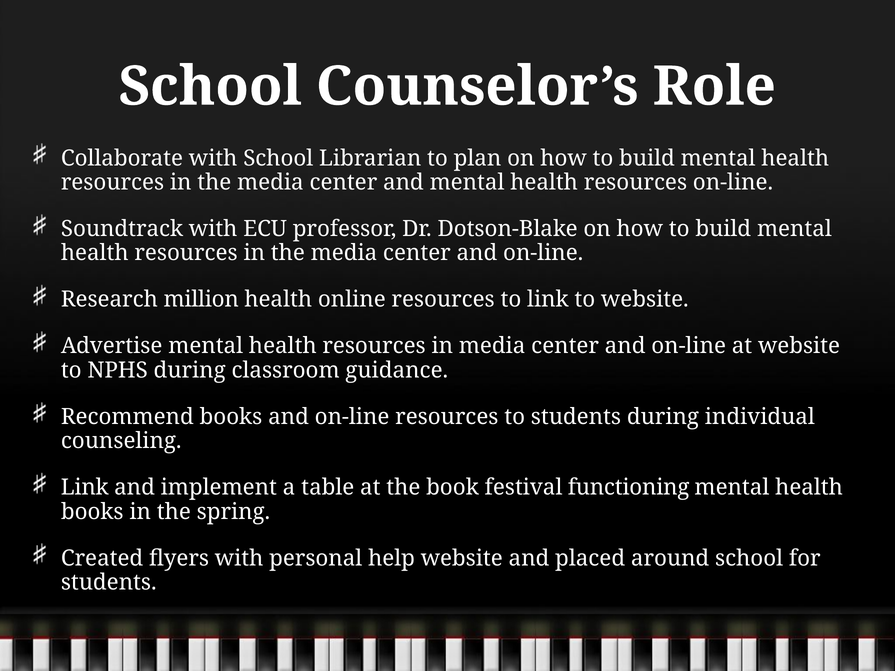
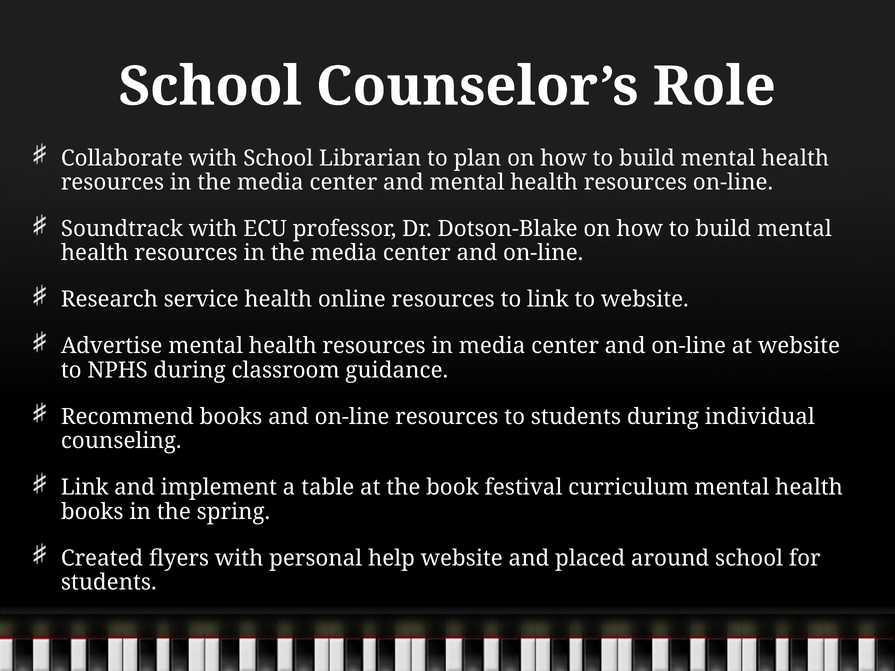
million: million -> service
functioning: functioning -> curriculum
